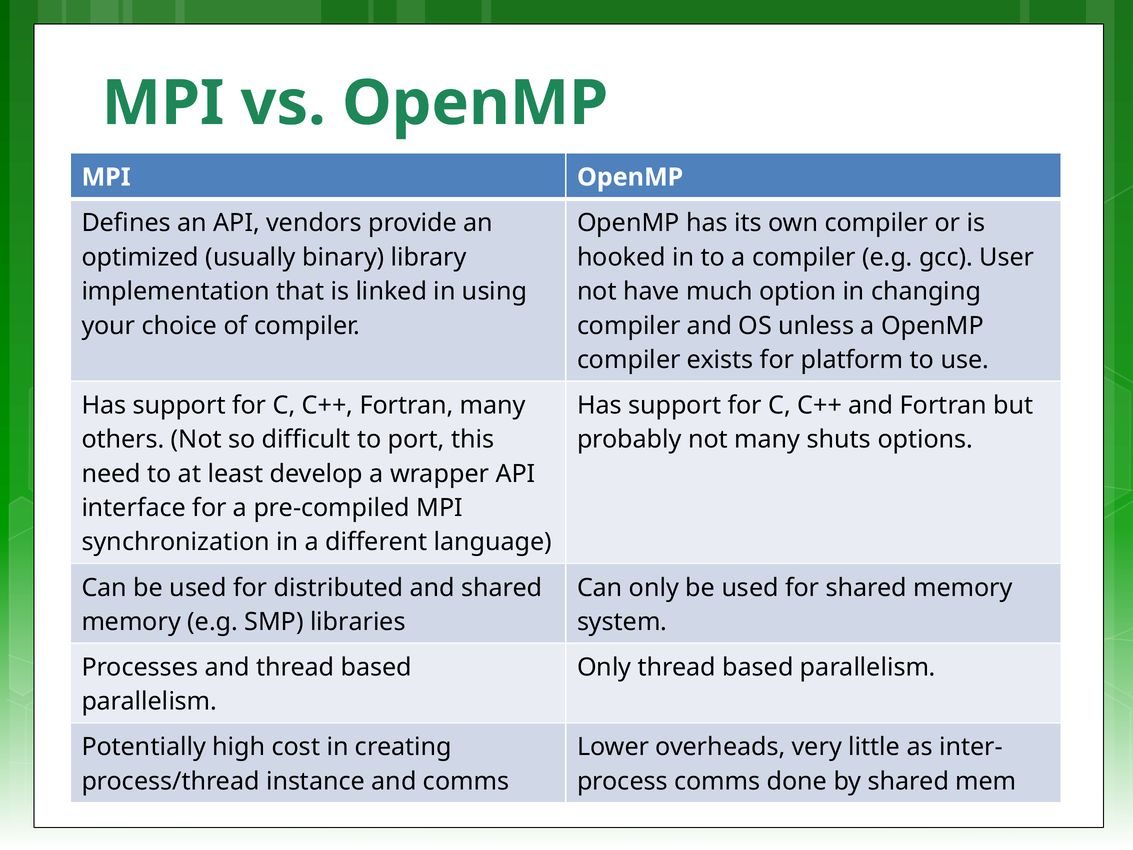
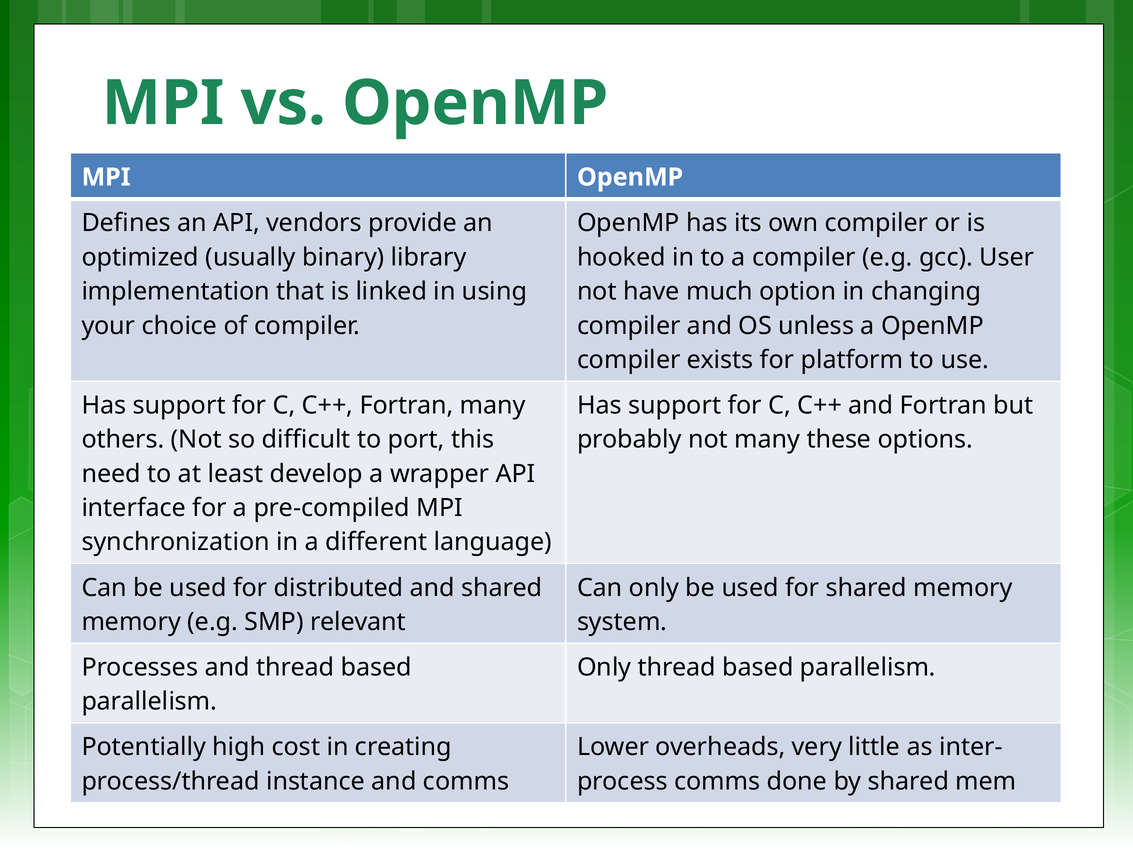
shuts: shuts -> these
libraries: libraries -> relevant
